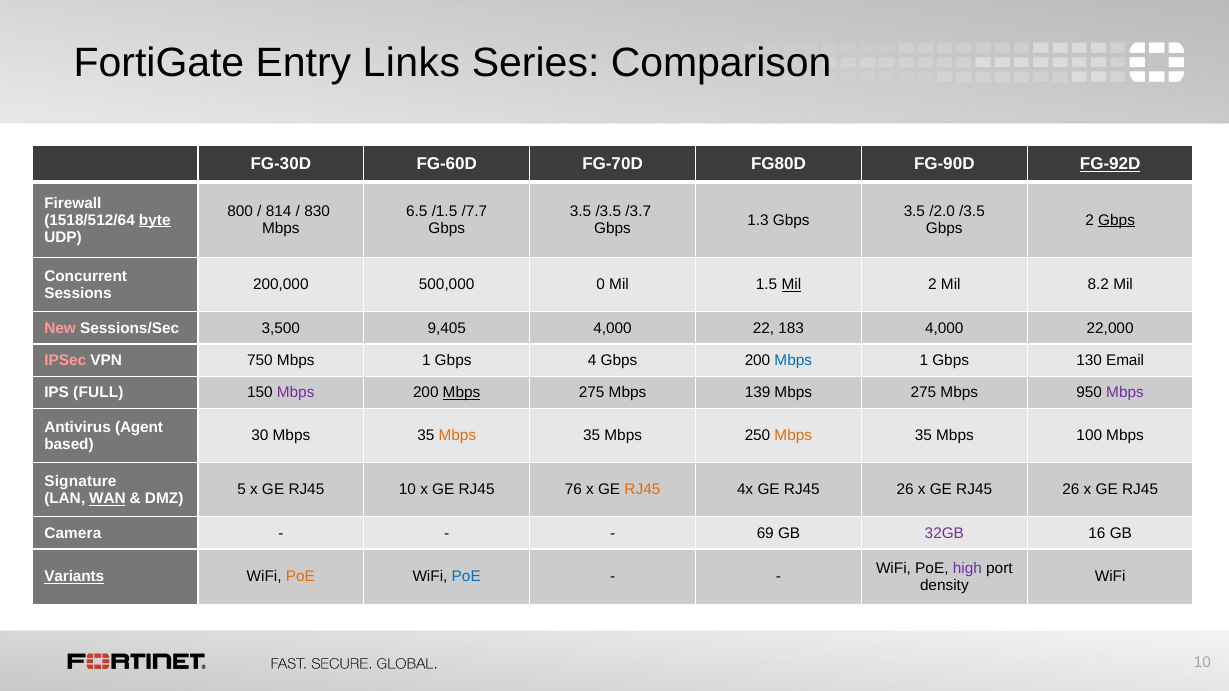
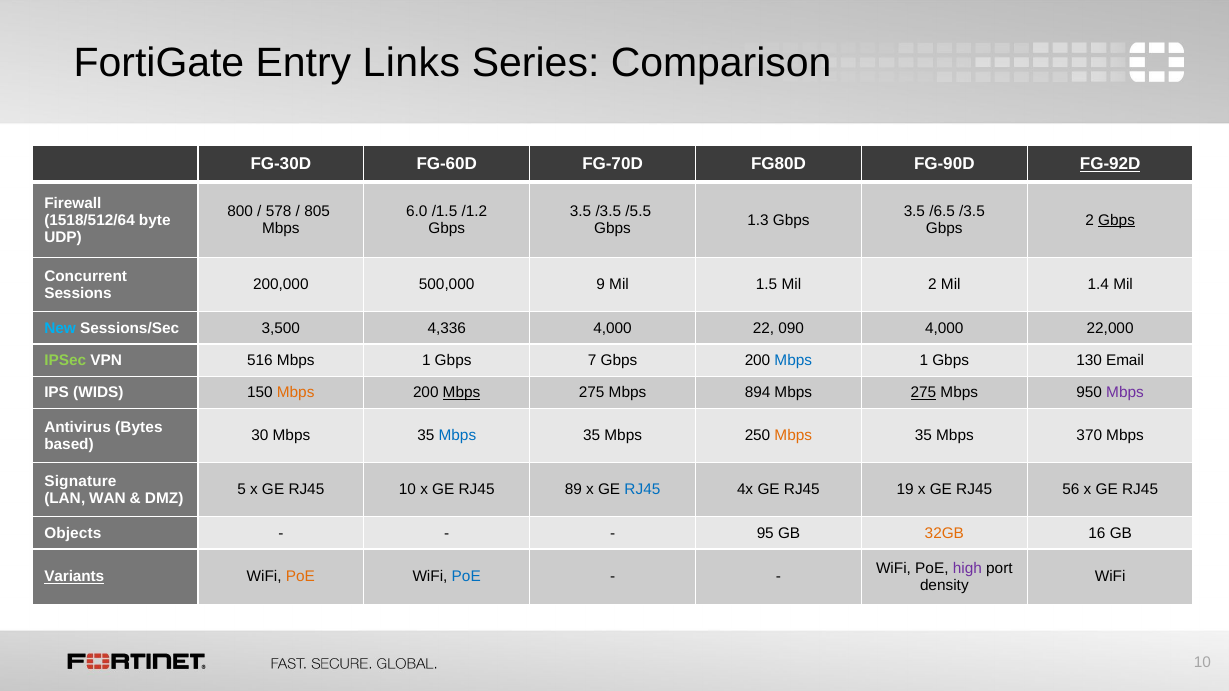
814: 814 -> 578
830: 830 -> 805
6.5: 6.5 -> 6.0
/7.7: /7.7 -> /1.2
/3.7: /3.7 -> /5.5
/2.0: /2.0 -> /6.5
byte underline: present -> none
0: 0 -> 9
Mil at (791, 285) underline: present -> none
8.2: 8.2 -> 1.4
New colour: pink -> light blue
9,405: 9,405 -> 4,336
183: 183 -> 090
IPSec colour: pink -> light green
750: 750 -> 516
4: 4 -> 7
FULL: FULL -> WIDS
Mbps at (296, 393) colour: purple -> orange
139: 139 -> 894
275 at (923, 393) underline: none -> present
Agent: Agent -> Bytes
Mbps at (457, 436) colour: orange -> blue
100: 100 -> 370
76: 76 -> 89
RJ45 at (642, 490) colour: orange -> blue
4x GE RJ45 26: 26 -> 19
x GE RJ45 26: 26 -> 56
WAN underline: present -> none
Camera: Camera -> Objects
69: 69 -> 95
32GB colour: purple -> orange
